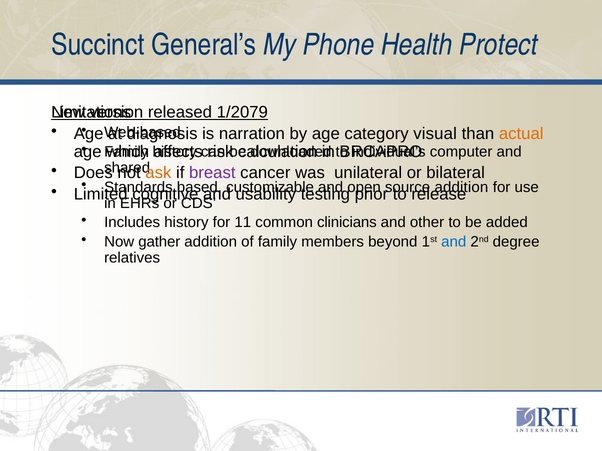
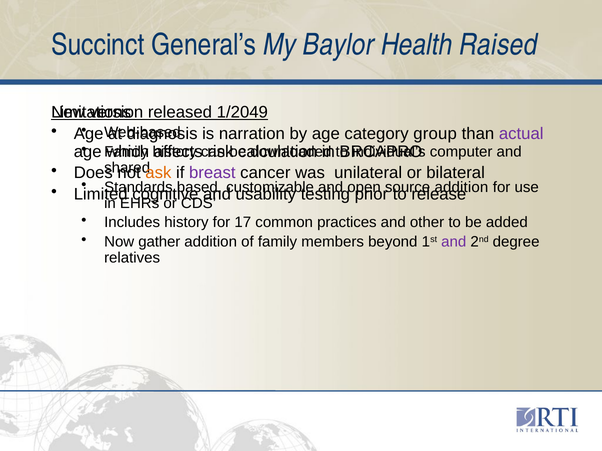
Phone: Phone -> Baylor
Protect: Protect -> Raised
1/2079: 1/2079 -> 1/2049
visual: visual -> group
actual colour: orange -> purple
11: 11 -> 17
clinicians: clinicians -> practices
and at (454, 242) colour: blue -> purple
